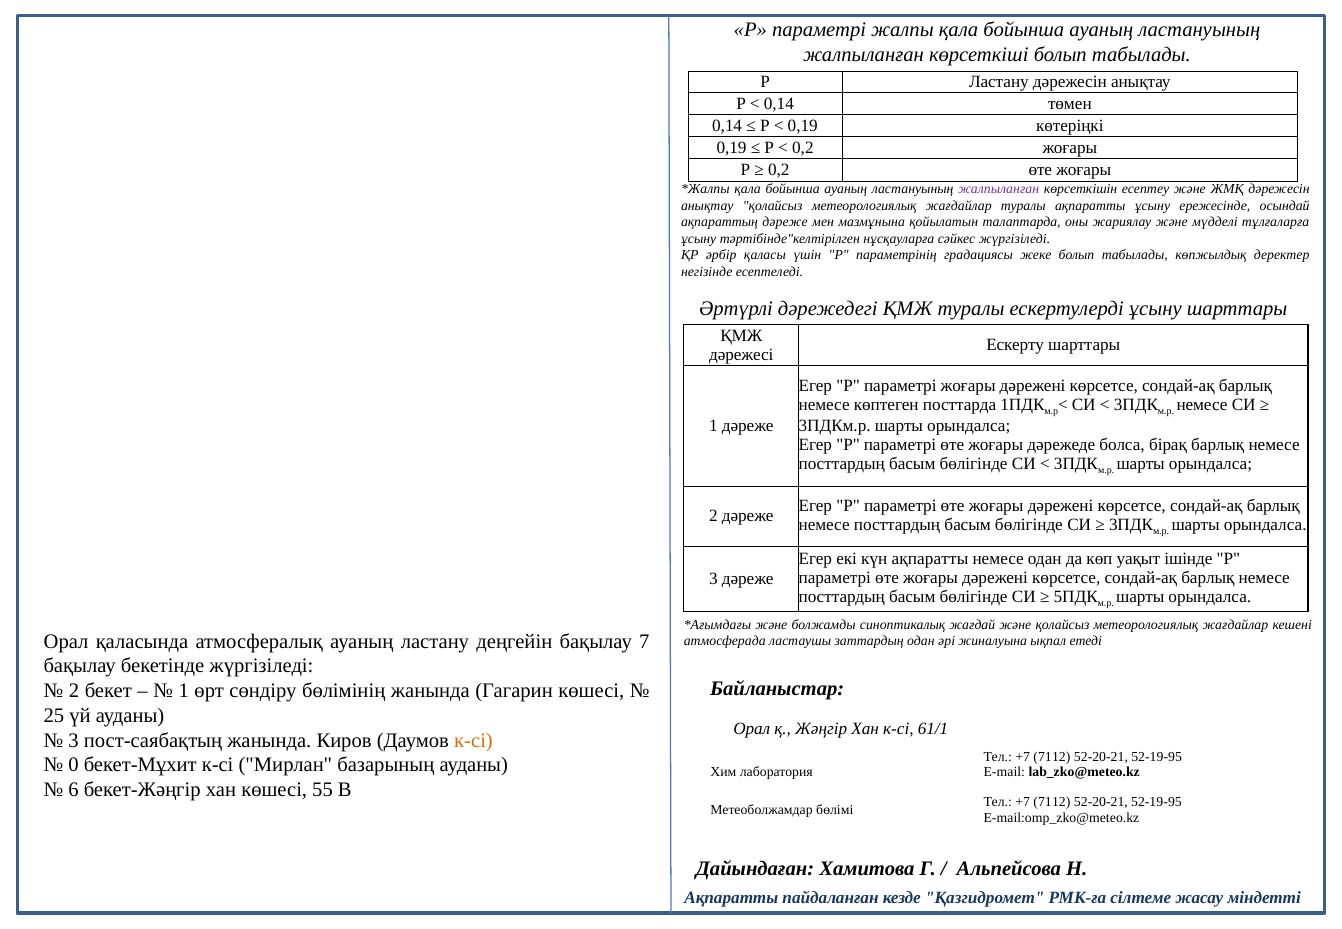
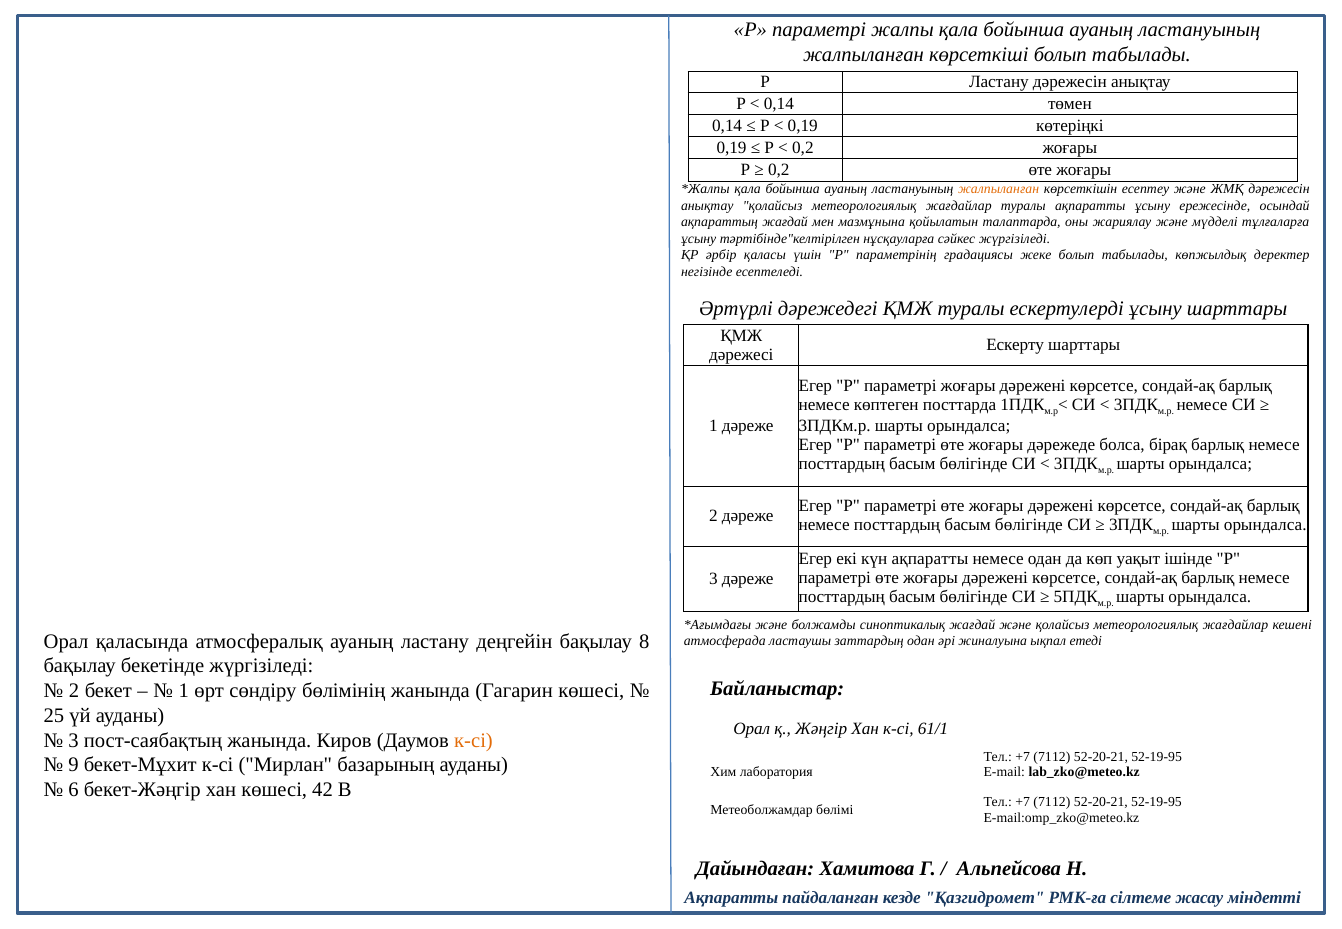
жалпыланған at (999, 189) colour: purple -> orange
ақпараттың дәреже: дәреже -> жағдай
7: 7 -> 8
0: 0 -> 9
55: 55 -> 42
